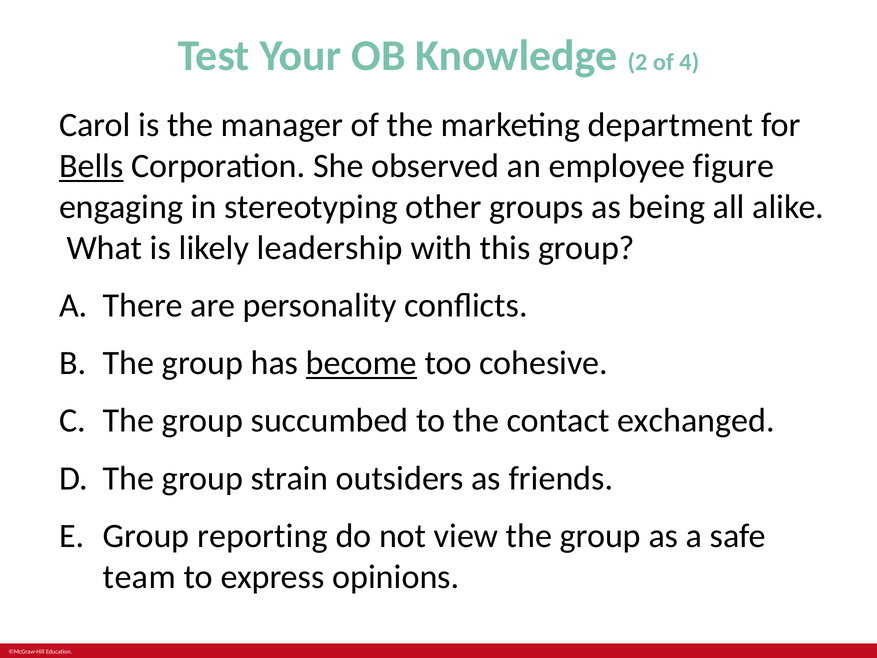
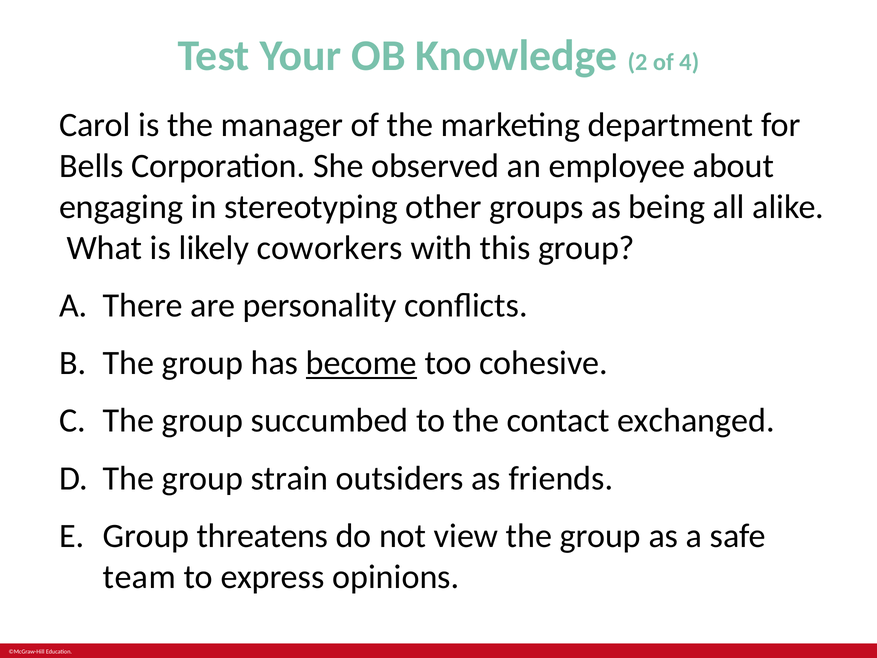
Bells underline: present -> none
figure: figure -> about
leadership: leadership -> coworkers
reporting: reporting -> threatens
